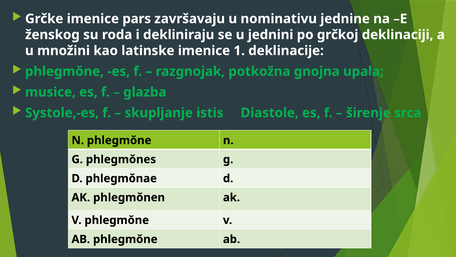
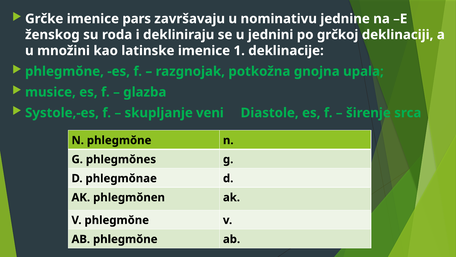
istis: istis -> veni
